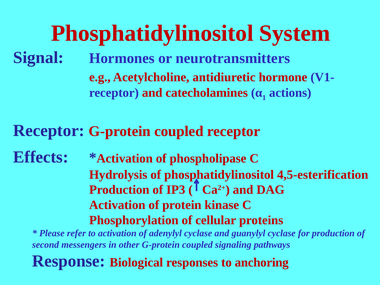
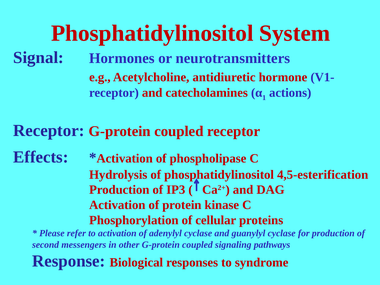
anchoring: anchoring -> syndrome
